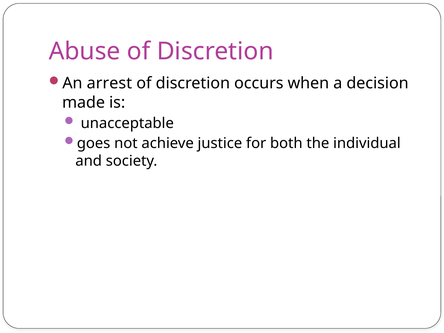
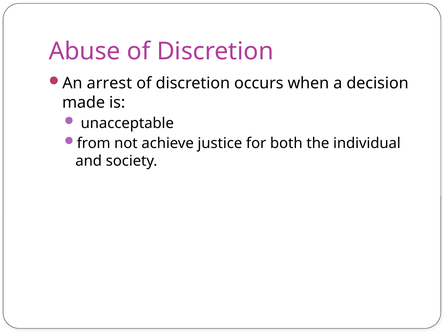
goes: goes -> from
